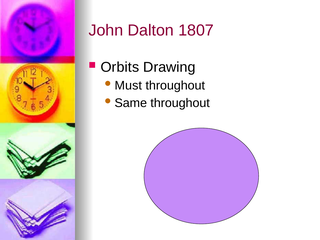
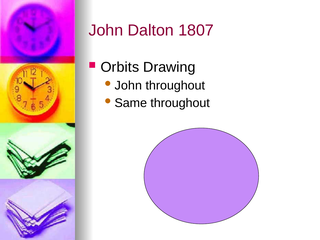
Must at (128, 86): Must -> John
